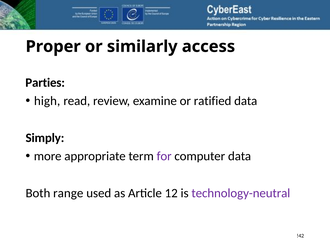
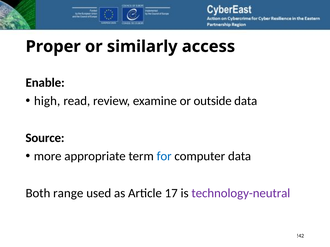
Parties: Parties -> Enable
ratified: ratified -> outside
Simply: Simply -> Source
for colour: purple -> blue
12: 12 -> 17
